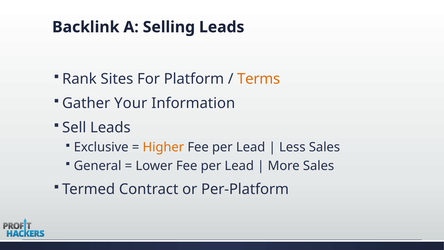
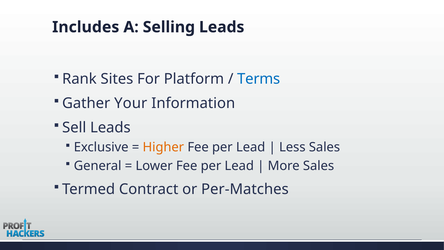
Backlink: Backlink -> Includes
Terms colour: orange -> blue
Per-Platform: Per-Platform -> Per-Matches
